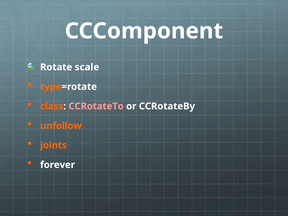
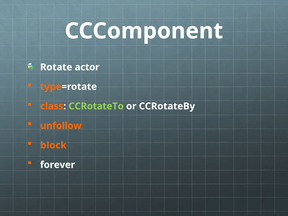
scale: scale -> actor
CCRotateTo colour: pink -> light green
joints: joints -> block
